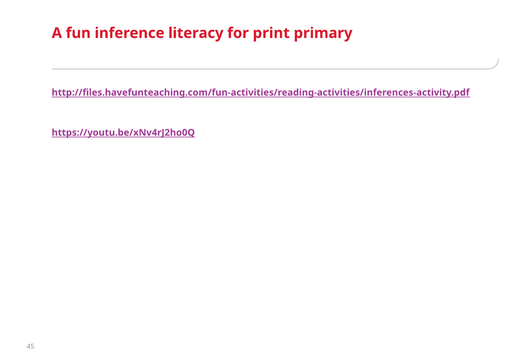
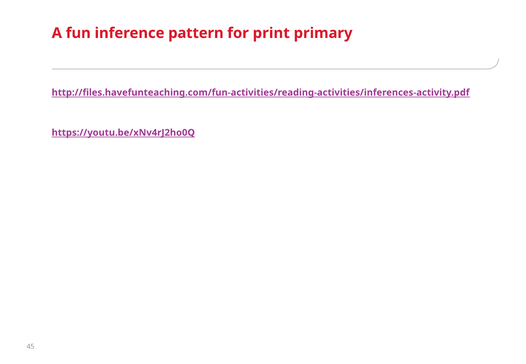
literacy: literacy -> pattern
